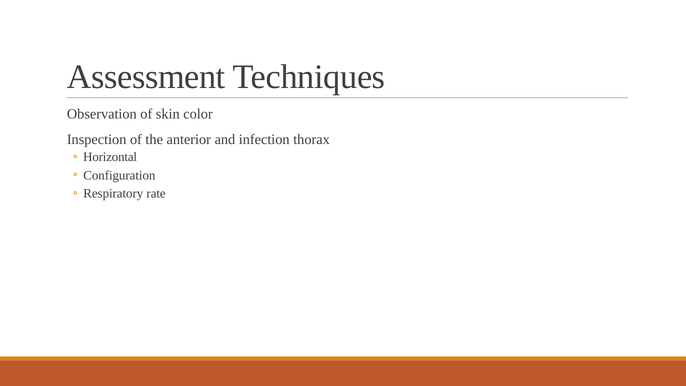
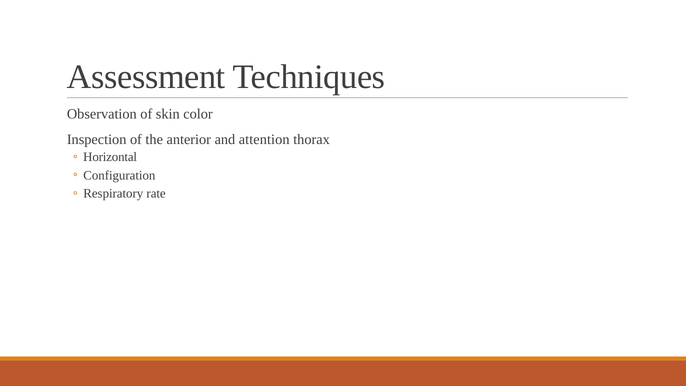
infection: infection -> attention
